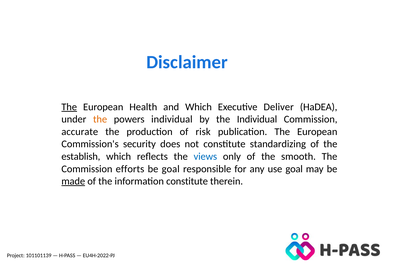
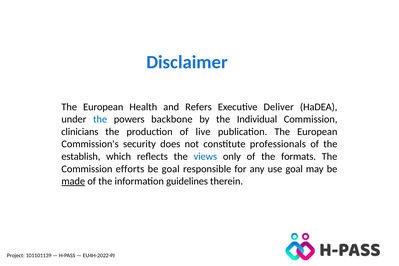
The at (69, 107) underline: present -> none
and Which: Which -> Refers
the at (100, 119) colour: orange -> blue
powers individual: individual -> backbone
accurate: accurate -> clinicians
risk: risk -> live
standardizing: standardizing -> professionals
smooth: smooth -> formats
information constitute: constitute -> guidelines
